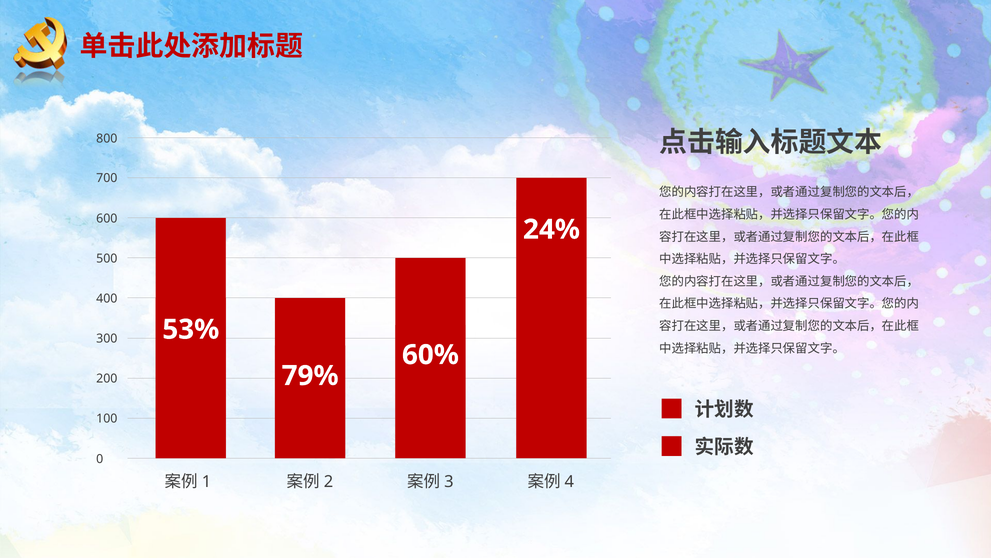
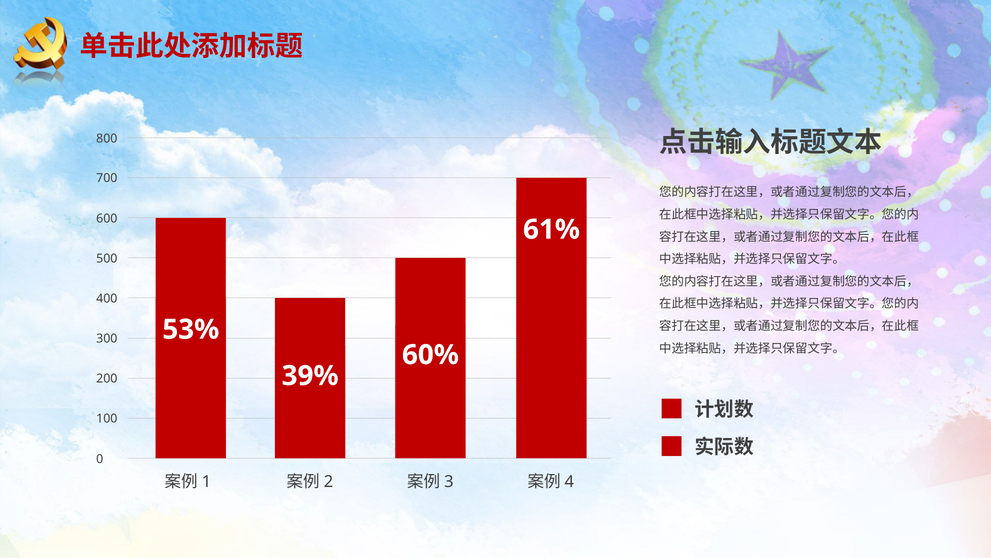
24%: 24% -> 61%
79%: 79% -> 39%
